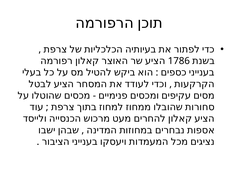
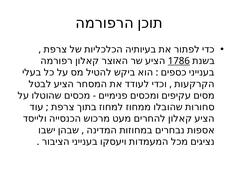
1786 underline: none -> present
